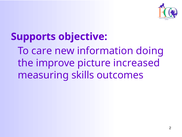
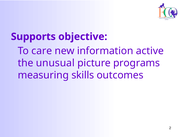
doing: doing -> active
improve: improve -> unusual
increased: increased -> programs
